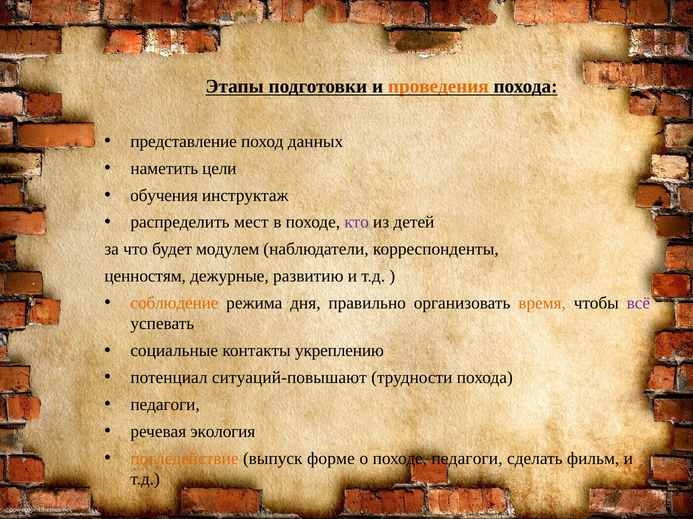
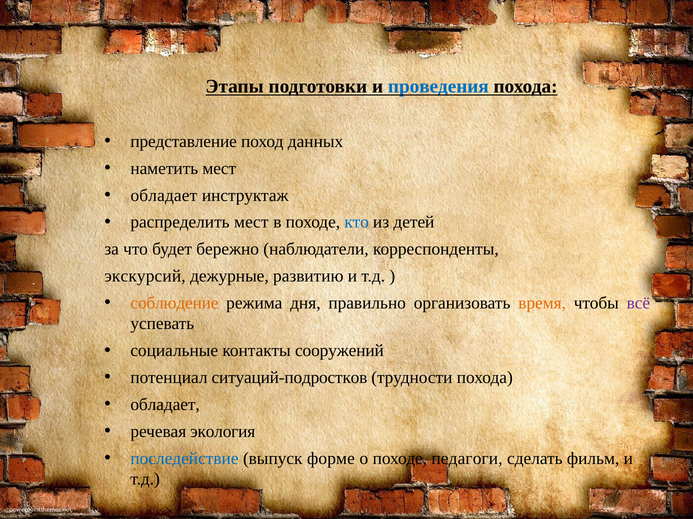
проведения colour: orange -> blue
наметить цели: цели -> мест
обучения at (164, 196): обучения -> обладает
кто colour: purple -> blue
модулем: модулем -> бережно
ценностям: ценностям -> экскурсий
укреплению: укреплению -> сооружений
ситуаций-повышают: ситуаций-повышают -> ситуаций-подростков
педагоги at (165, 405): педагоги -> обладает
последействие colour: orange -> blue
